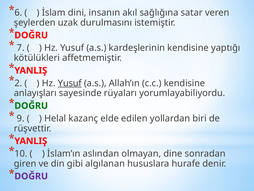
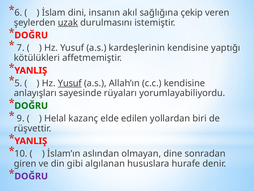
satar: satar -> çekip
uzak underline: none -> present
2: 2 -> 5
